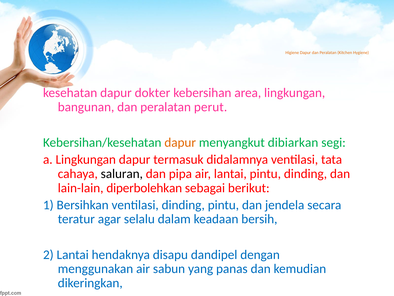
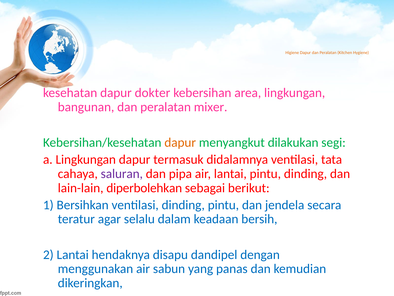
perut: perut -> mixer
dibiarkan: dibiarkan -> dilakukan
saluran colour: black -> purple
